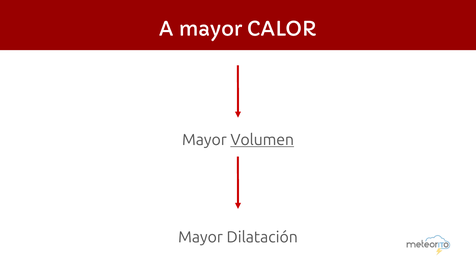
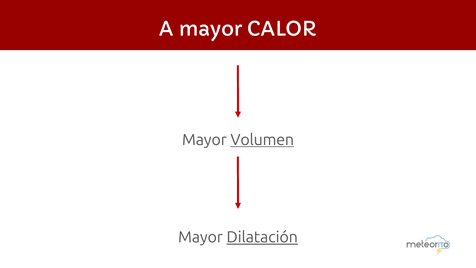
Dilatación underline: none -> present
